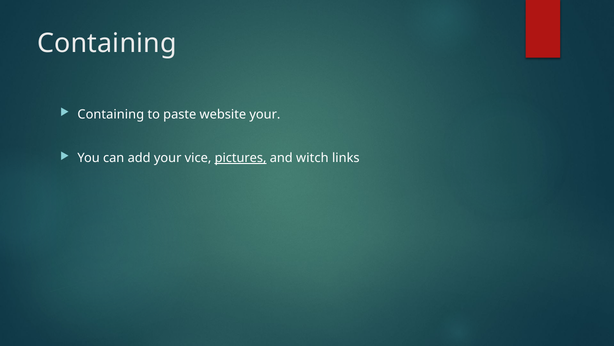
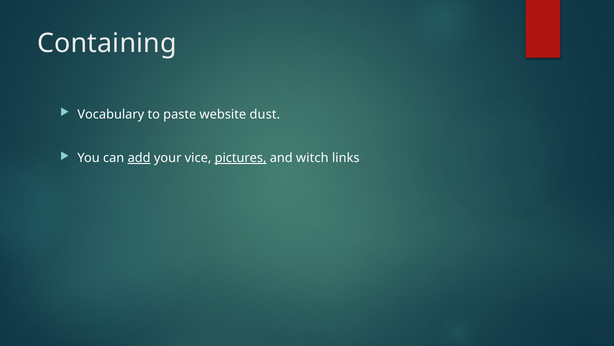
Containing at (111, 114): Containing -> Vocabulary
website your: your -> dust
add underline: none -> present
